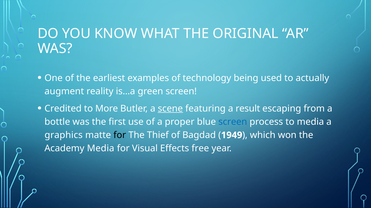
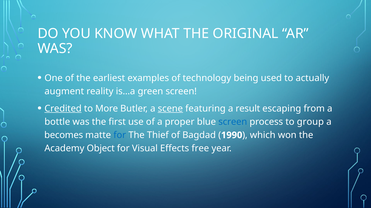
Credited underline: none -> present
to media: media -> group
graphics: graphics -> becomes
for at (120, 136) colour: black -> blue
1949: 1949 -> 1990
Academy Media: Media -> Object
